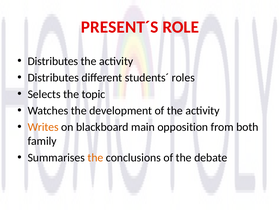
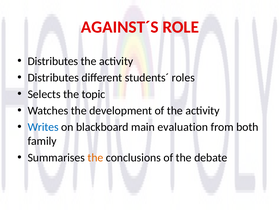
PRESENT´S: PRESENT´S -> AGAINST´S
Writes colour: orange -> blue
opposition: opposition -> evaluation
